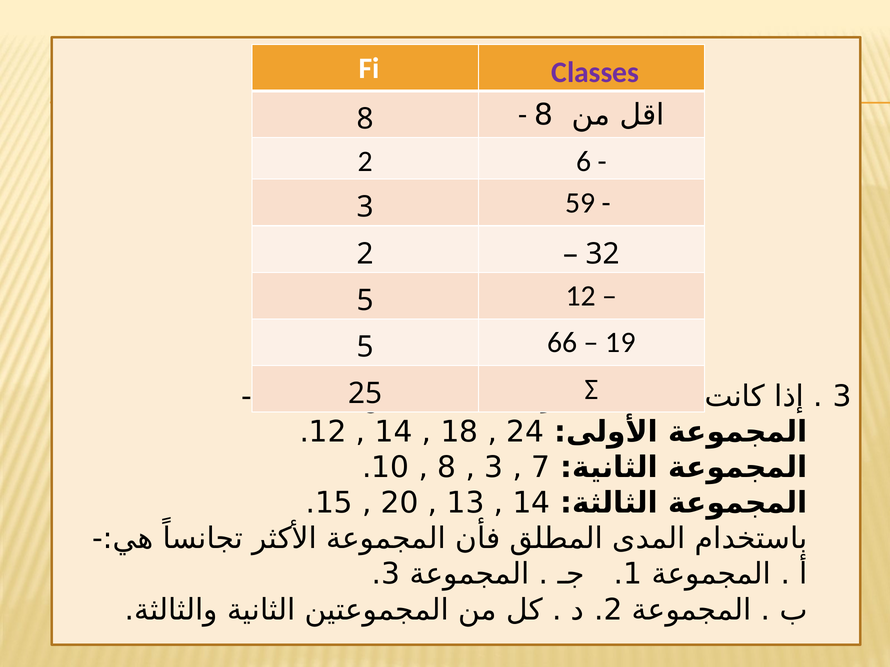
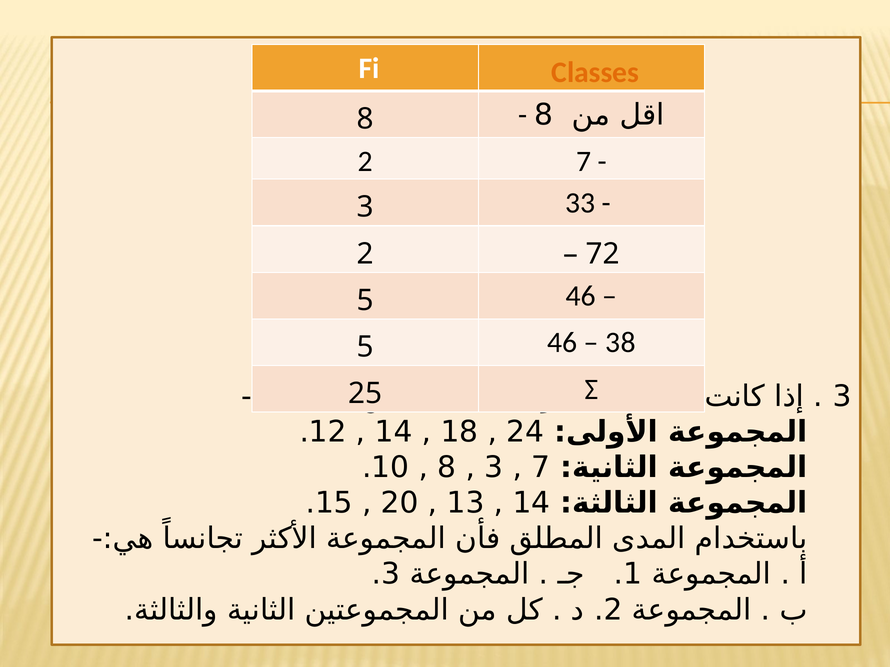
Classes colour: purple -> orange
2 6: 6 -> 7
59: 59 -> 33
32: 32 -> 72
12 at (581, 296): 12 -> 46
66 at (562, 343): 66 -> 46
19: 19 -> 38
